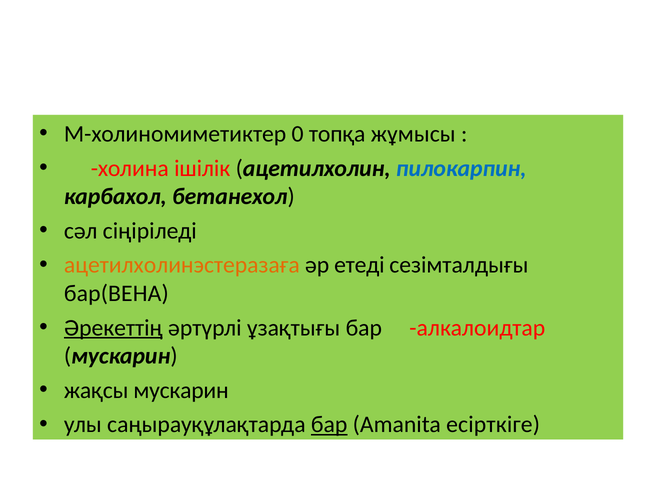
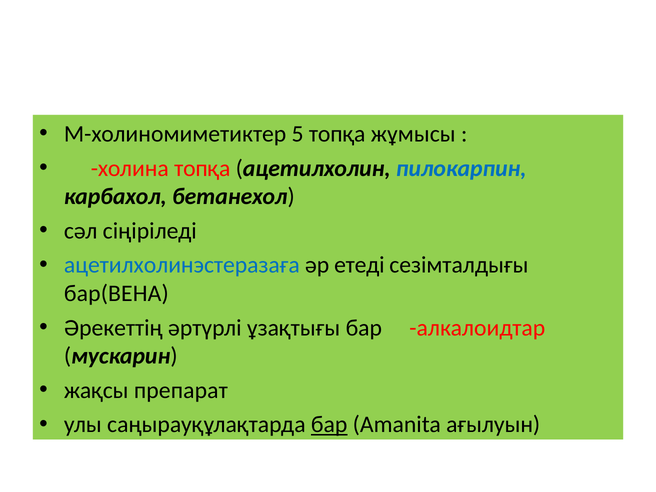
0: 0 -> 5
холина ішілік: ішілік -> топқа
ацетилхолинэстеразаға colour: orange -> blue
Әрекеттің underline: present -> none
жақсы мускарин: мускарин -> препарат
есірткіге: есірткіге -> ағылуын
